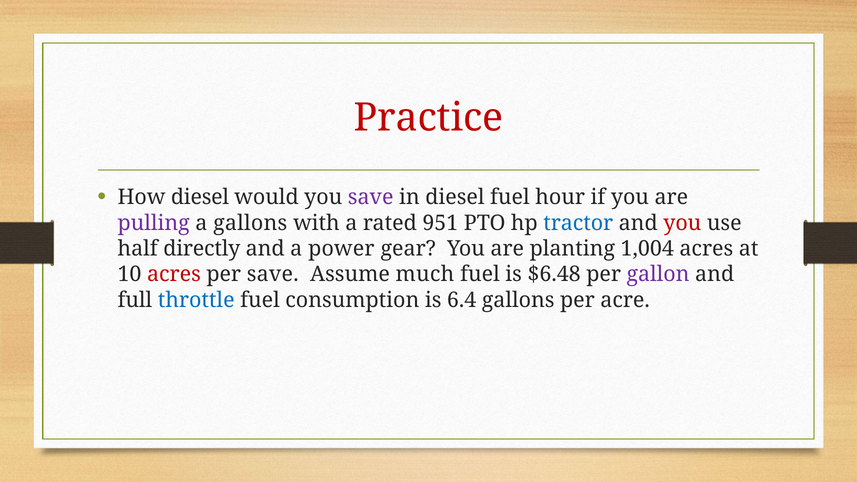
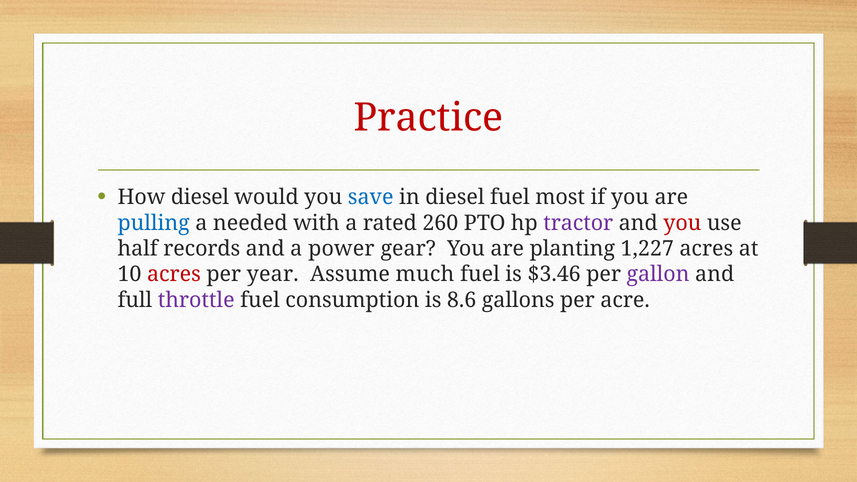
save at (371, 197) colour: purple -> blue
hour: hour -> most
pulling colour: purple -> blue
a gallons: gallons -> needed
951: 951 -> 260
tractor colour: blue -> purple
directly: directly -> records
1,004: 1,004 -> 1,227
per save: save -> year
$6.48: $6.48 -> $3.46
throttle colour: blue -> purple
6.4: 6.4 -> 8.6
